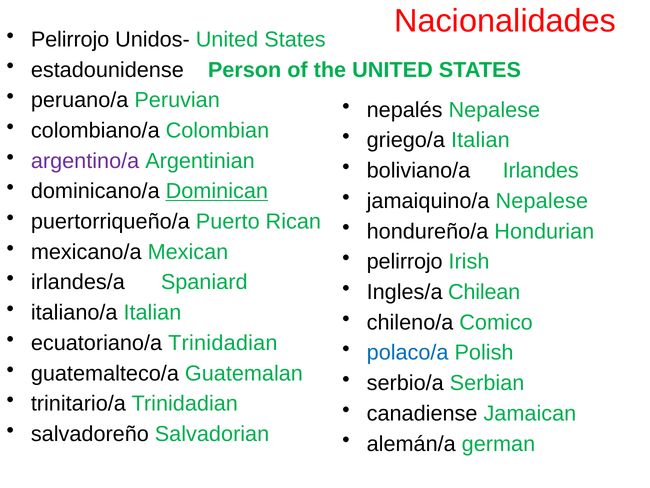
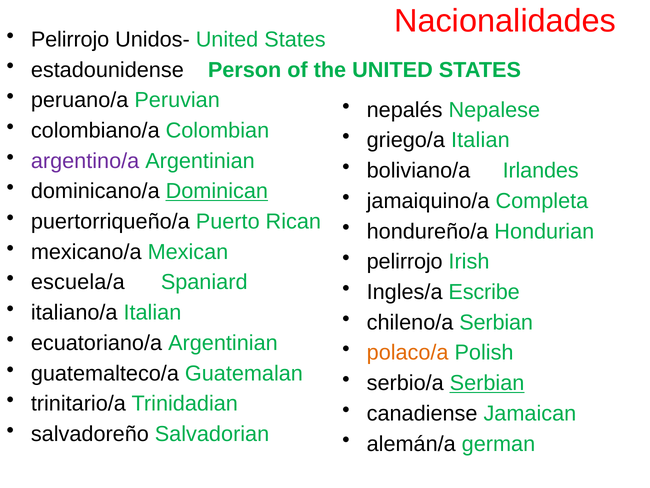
jamaiquino/a Nepalese: Nepalese -> Completa
irlandes/a: irlandes/a -> escuela/a
Chilean: Chilean -> Escribe
chileno/a Comico: Comico -> Serbian
ecuatoriano/a Trinidadian: Trinidadian -> Argentinian
polaco/a colour: blue -> orange
Serbian at (487, 383) underline: none -> present
